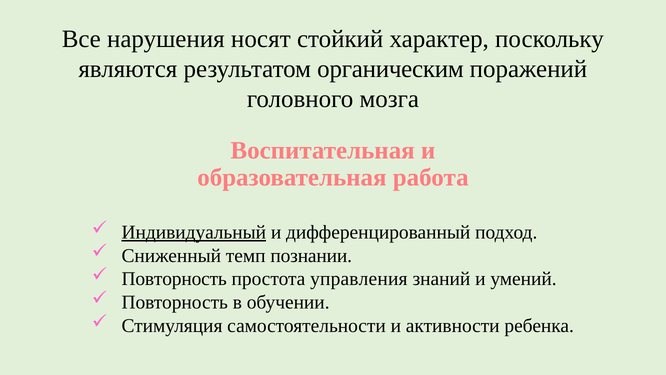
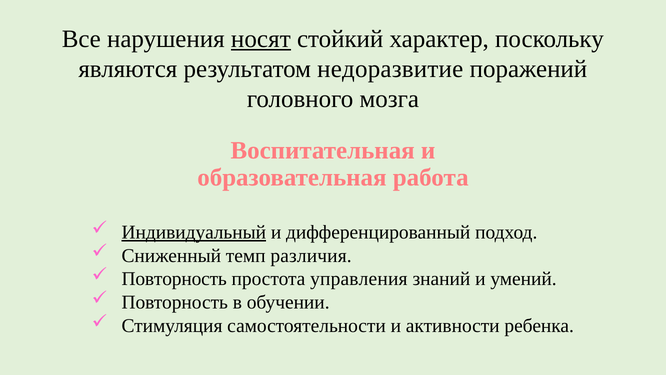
носят underline: none -> present
органическим: органическим -> недоразвитие
познании: познании -> различия
